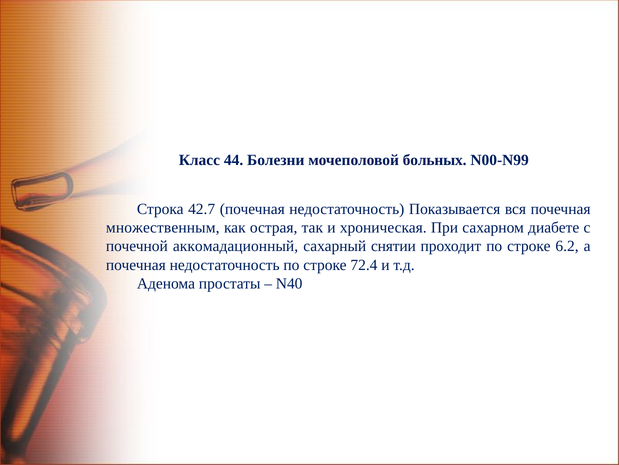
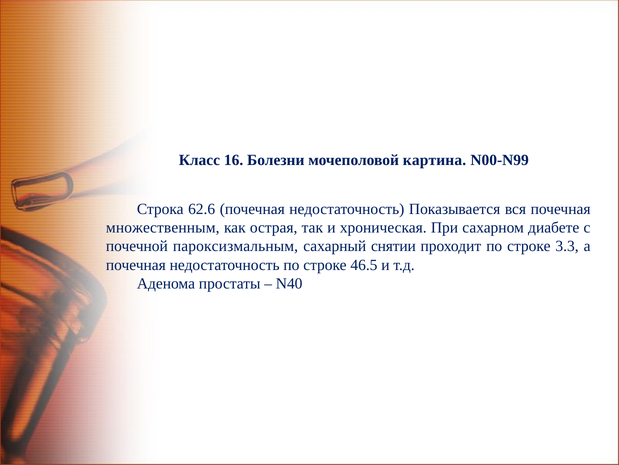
44: 44 -> 16
больных: больных -> картина
42.7: 42.7 -> 62.6
аккомадационный: аккомадационный -> пароксизмальным
6.2: 6.2 -> 3.3
72.4: 72.4 -> 46.5
